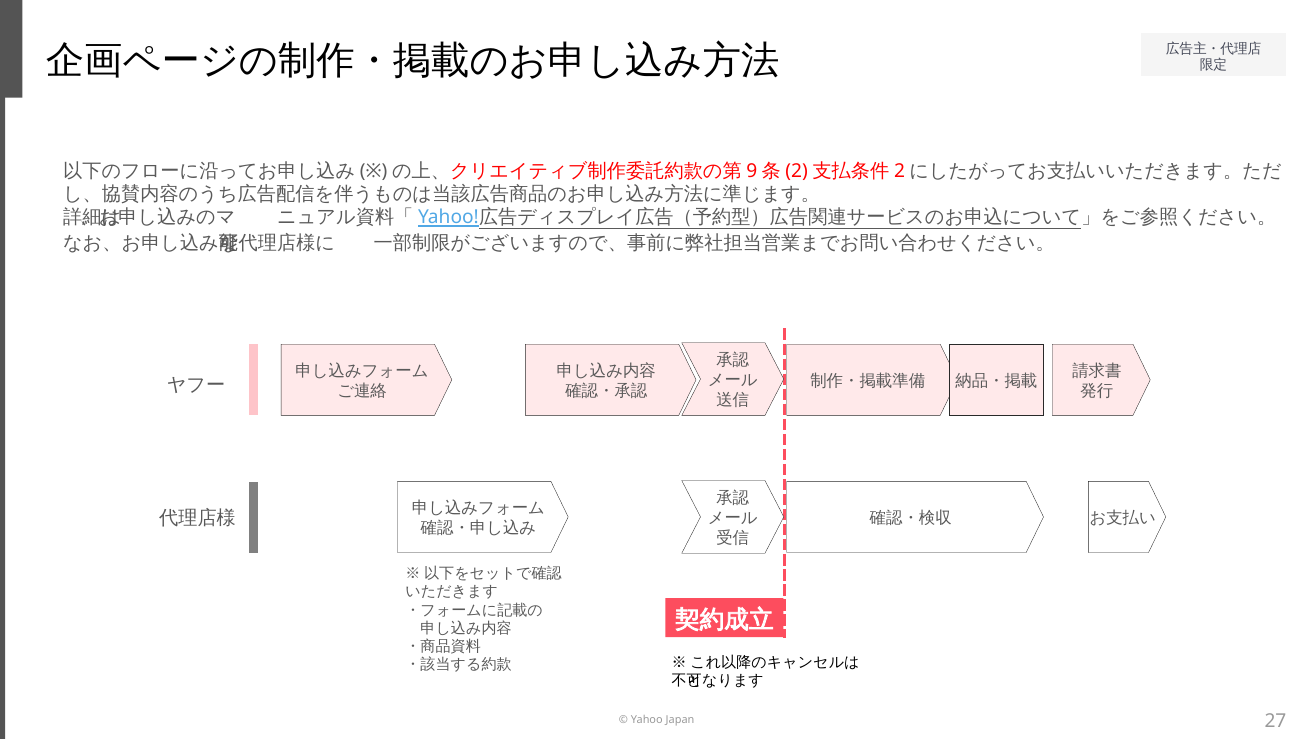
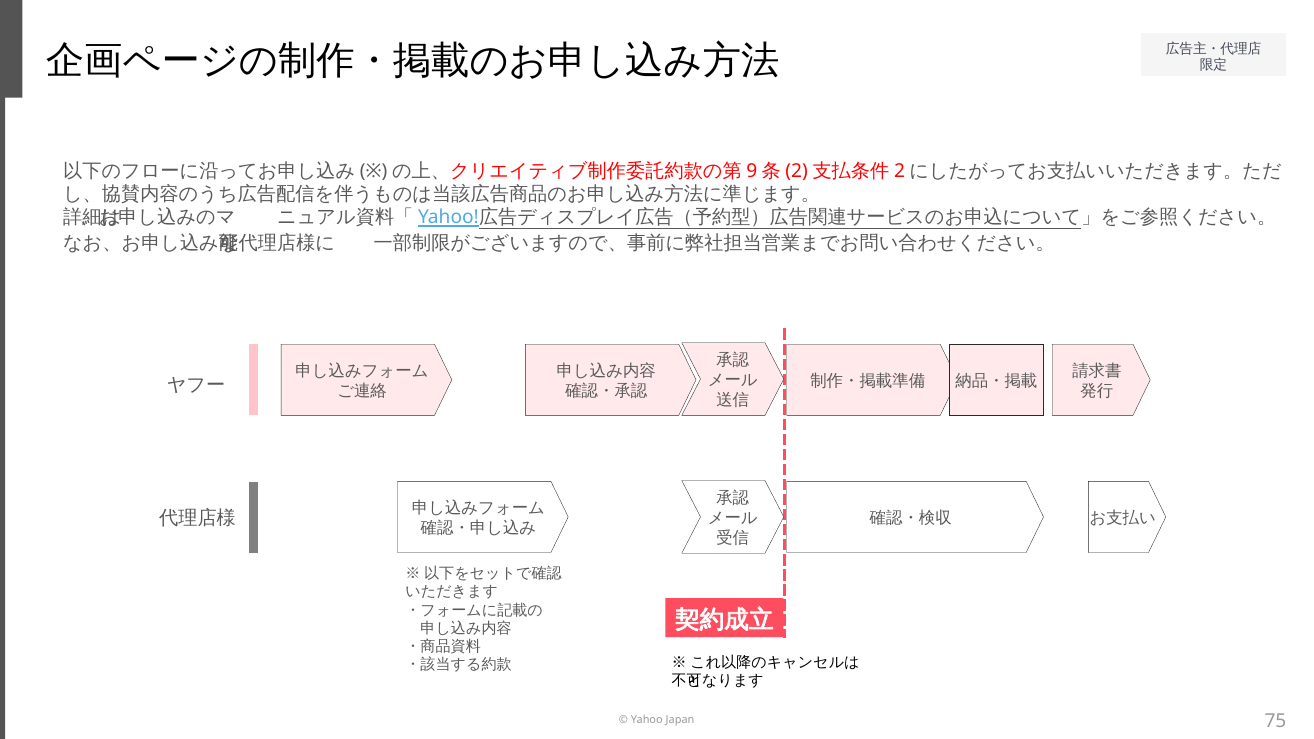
27: 27 -> 75
